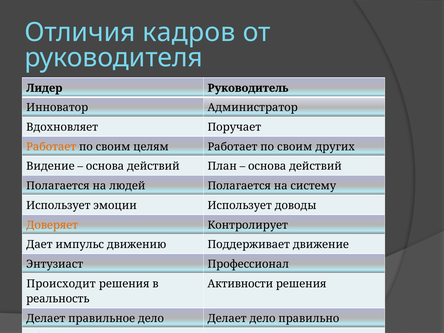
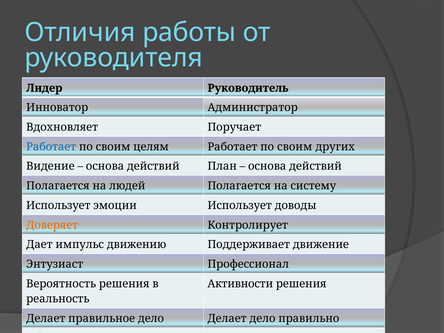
кадров: кадров -> работы
Работает at (51, 147) colour: orange -> blue
Происходит: Происходит -> Вероятность
